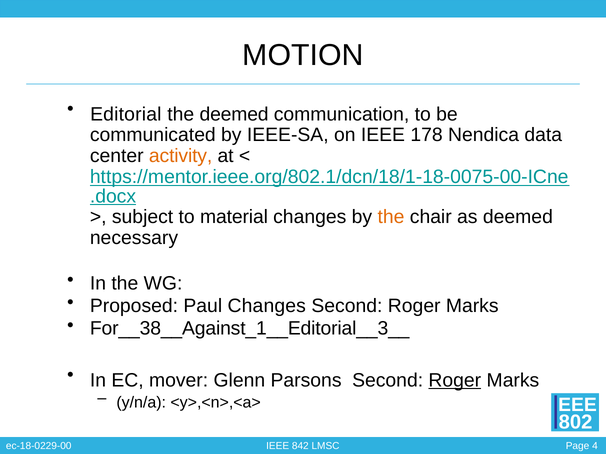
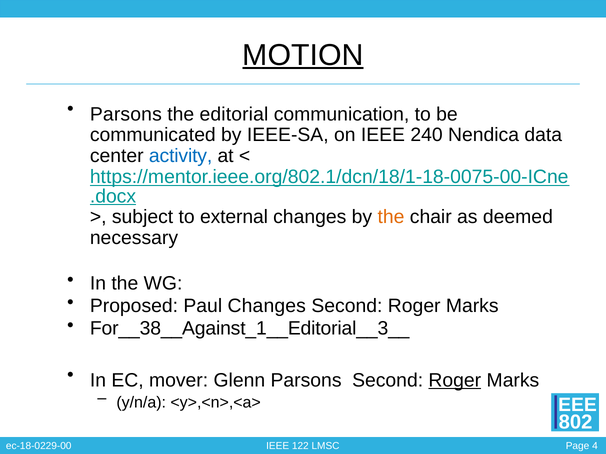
MOTION underline: none -> present
Editorial at (126, 114): Editorial -> Parsons
the deemed: deemed -> editorial
178: 178 -> 240
activity colour: orange -> blue
material: material -> external
842: 842 -> 122
